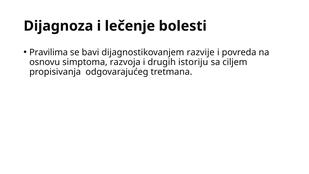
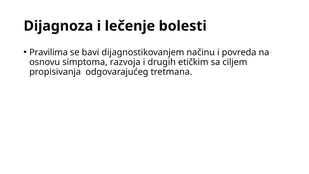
razvije: razvije -> načinu
istoriju: istoriju -> etičkim
